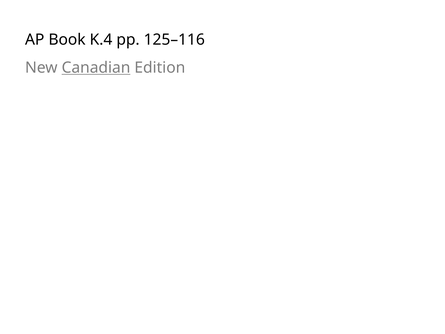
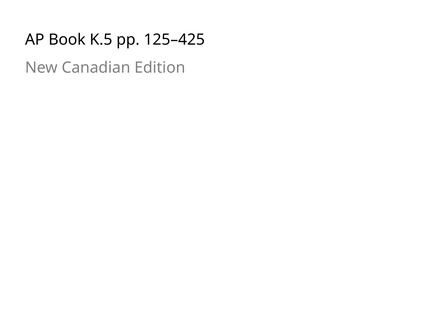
K.4: K.4 -> K.5
125–116: 125–116 -> 125–425
Canadian underline: present -> none
